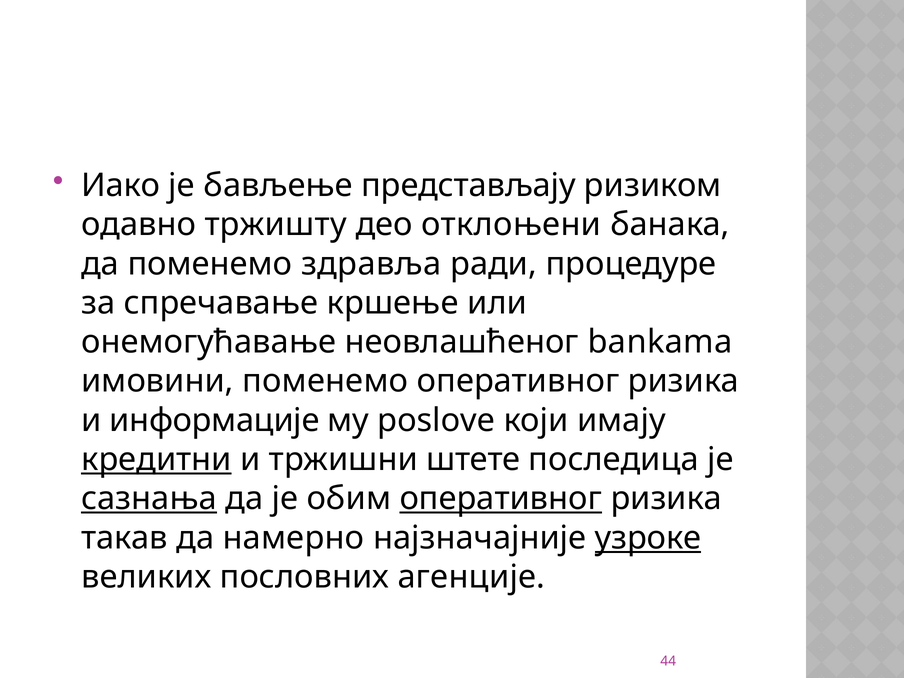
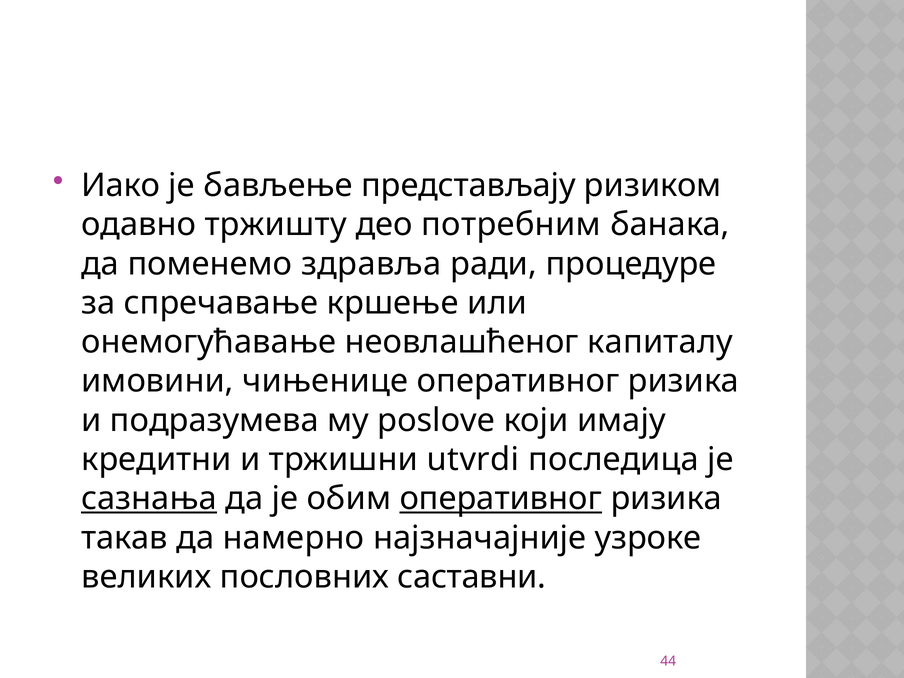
отклоњени: отклоњени -> потребним
bankama: bankama -> капиталу
имовини поменемо: поменемо -> чињенице
информације: информације -> подразумева
кредитни underline: present -> none
штете: штете -> utvrdi
узроке underline: present -> none
агенције: агенције -> саставни
